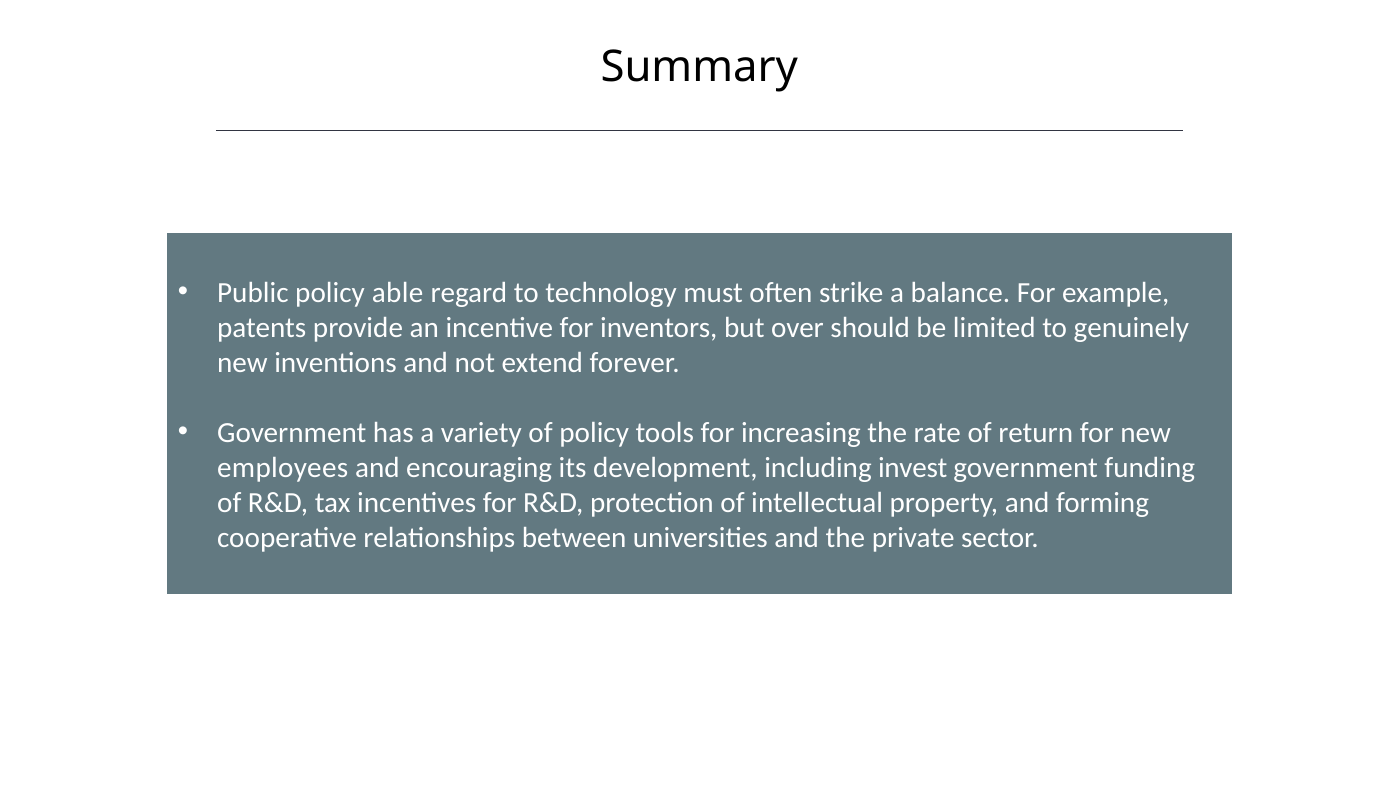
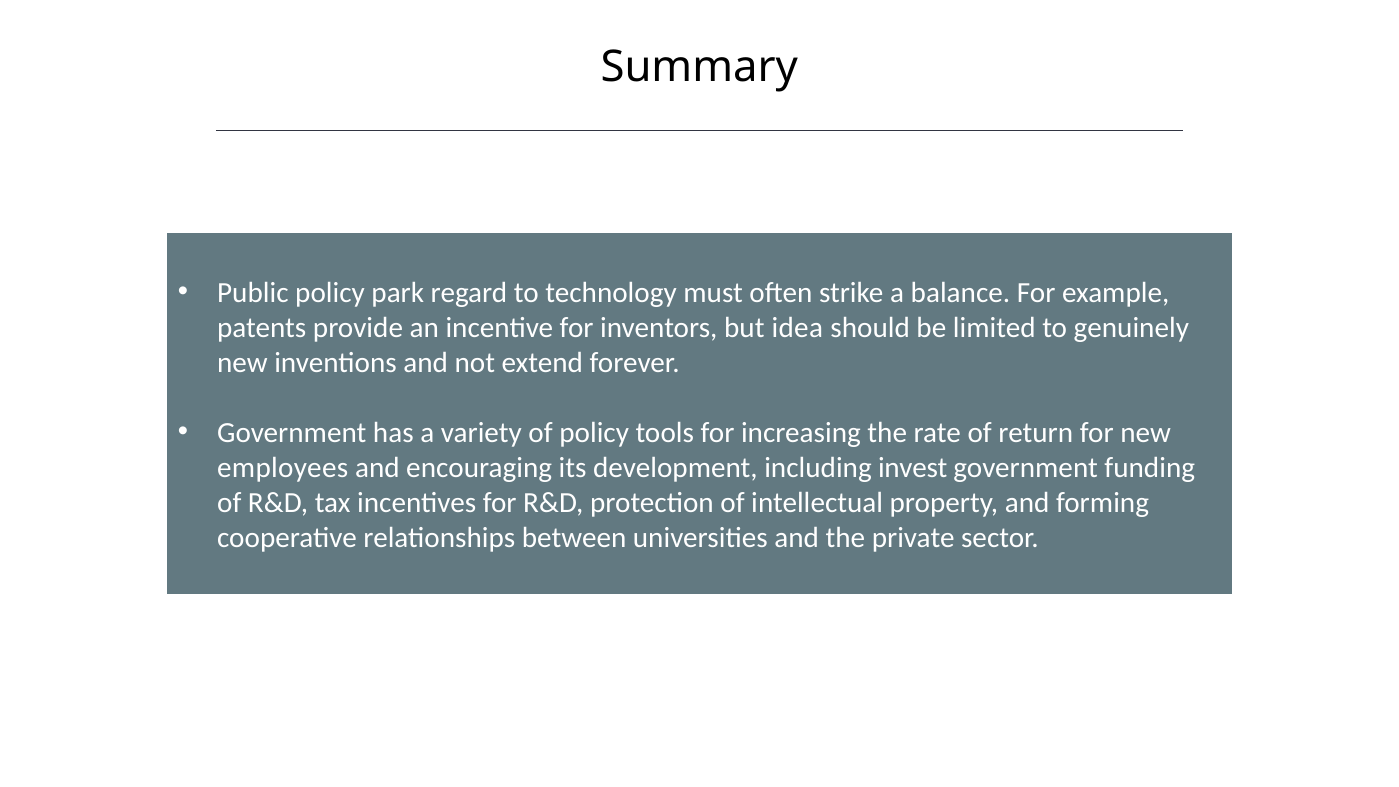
able: able -> park
over: over -> idea
